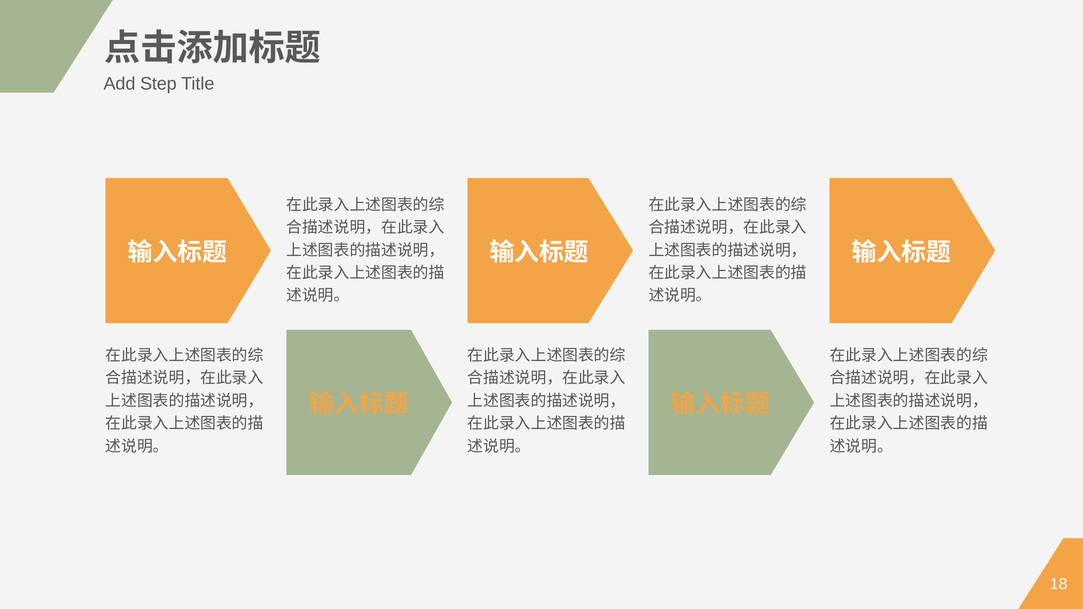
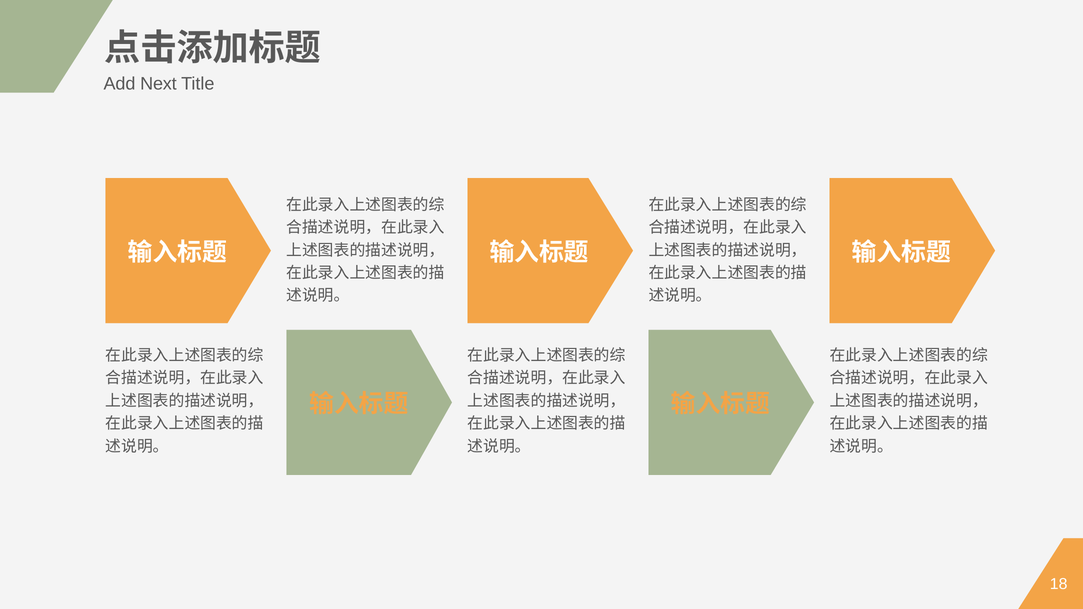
Step: Step -> Next
